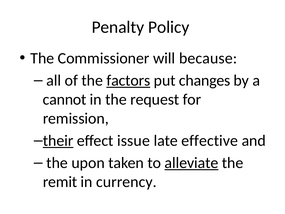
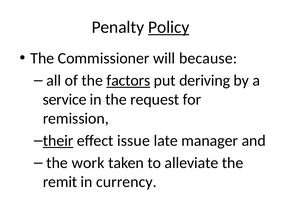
Policy underline: none -> present
changes: changes -> deriving
cannot: cannot -> service
effective: effective -> manager
upon: upon -> work
alleviate underline: present -> none
